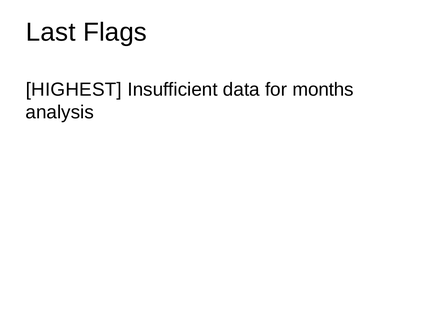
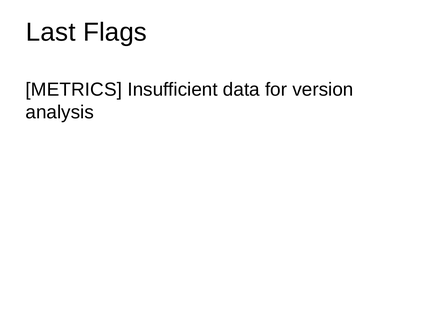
HIGHEST: HIGHEST -> METRICS
months: months -> version
